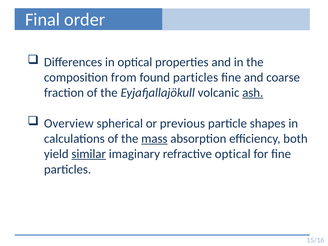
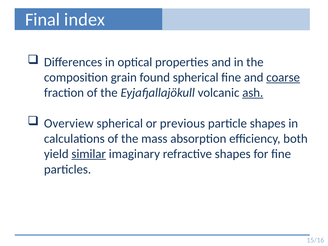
order: order -> index
from: from -> grain
found particles: particles -> spherical
coarse underline: none -> present
mass underline: present -> none
refractive optical: optical -> shapes
